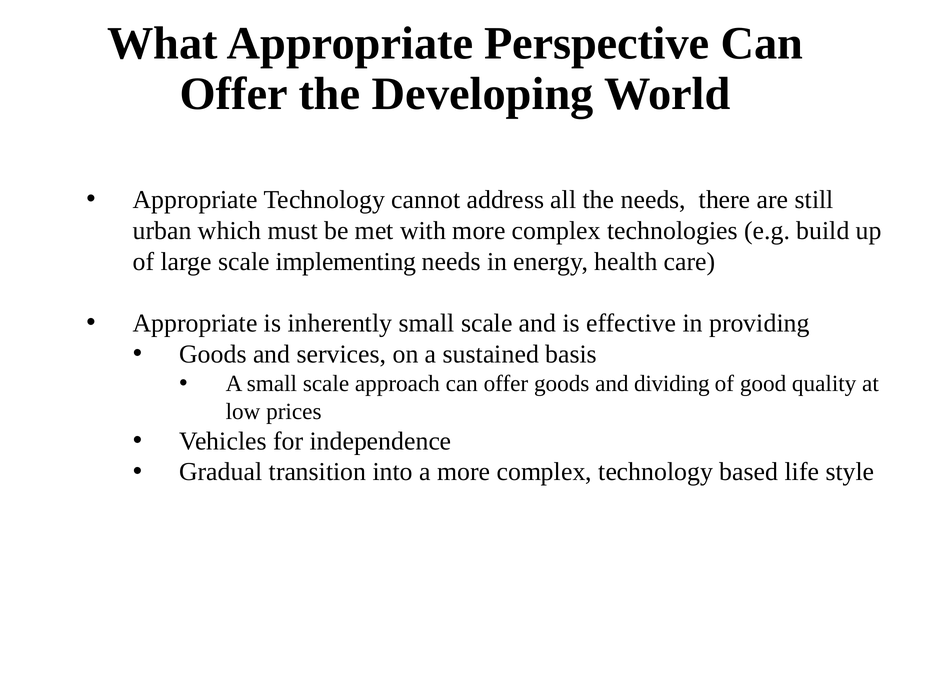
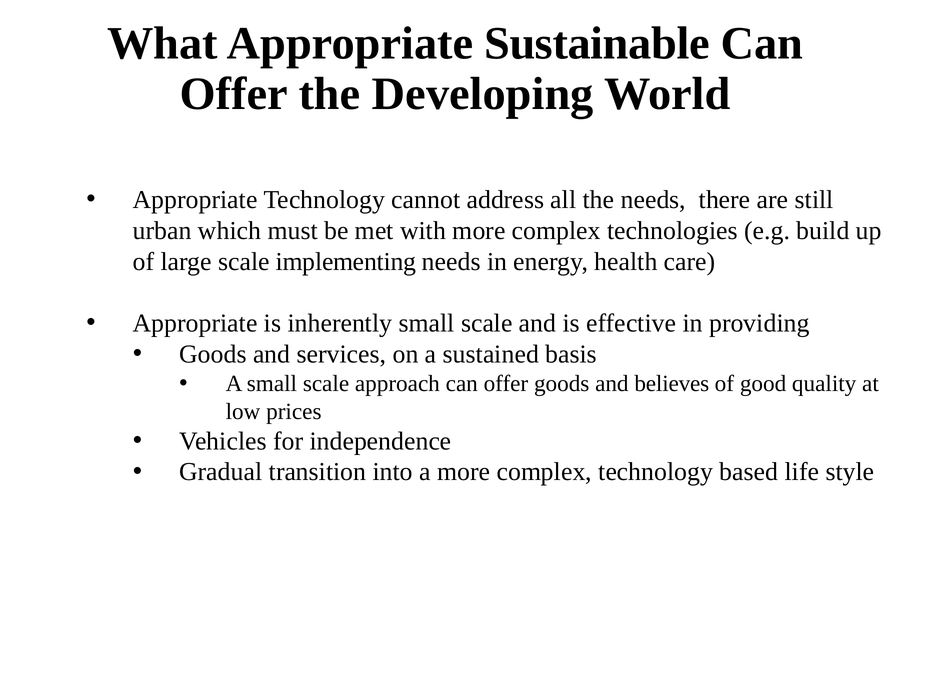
Perspective: Perspective -> Sustainable
dividing: dividing -> believes
